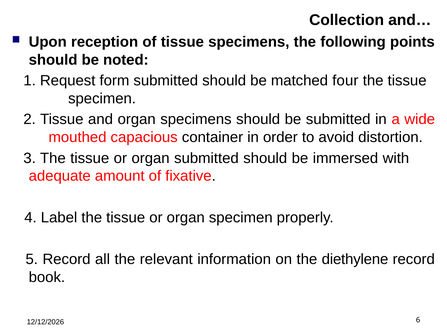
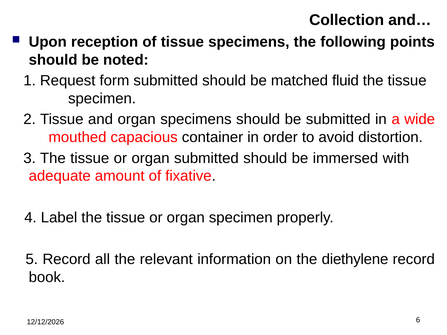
four: four -> fluid
